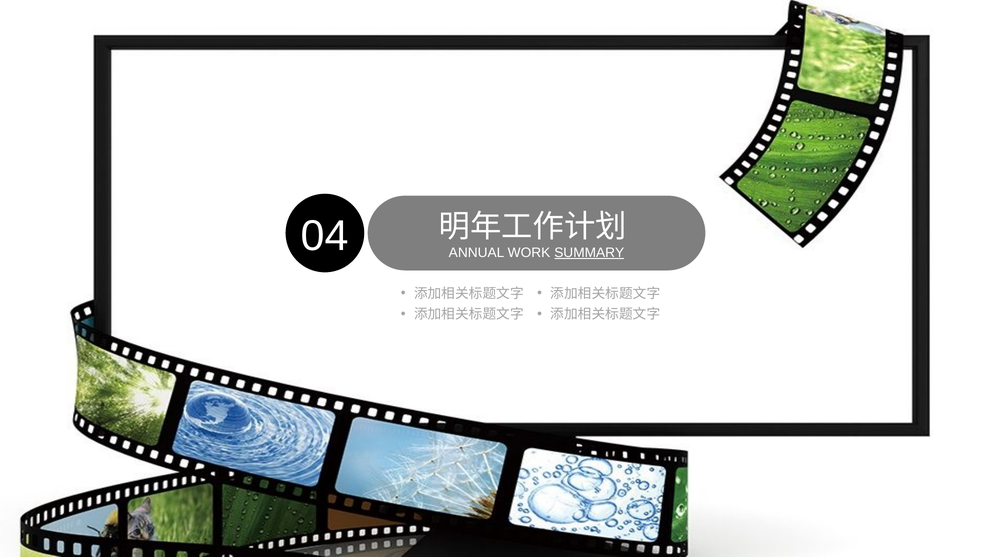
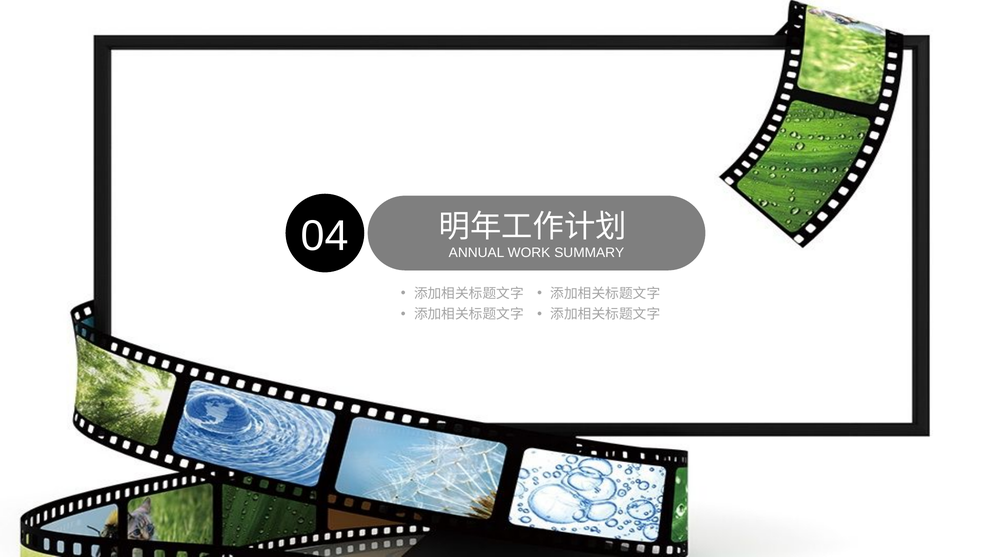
SUMMARY underline: present -> none
